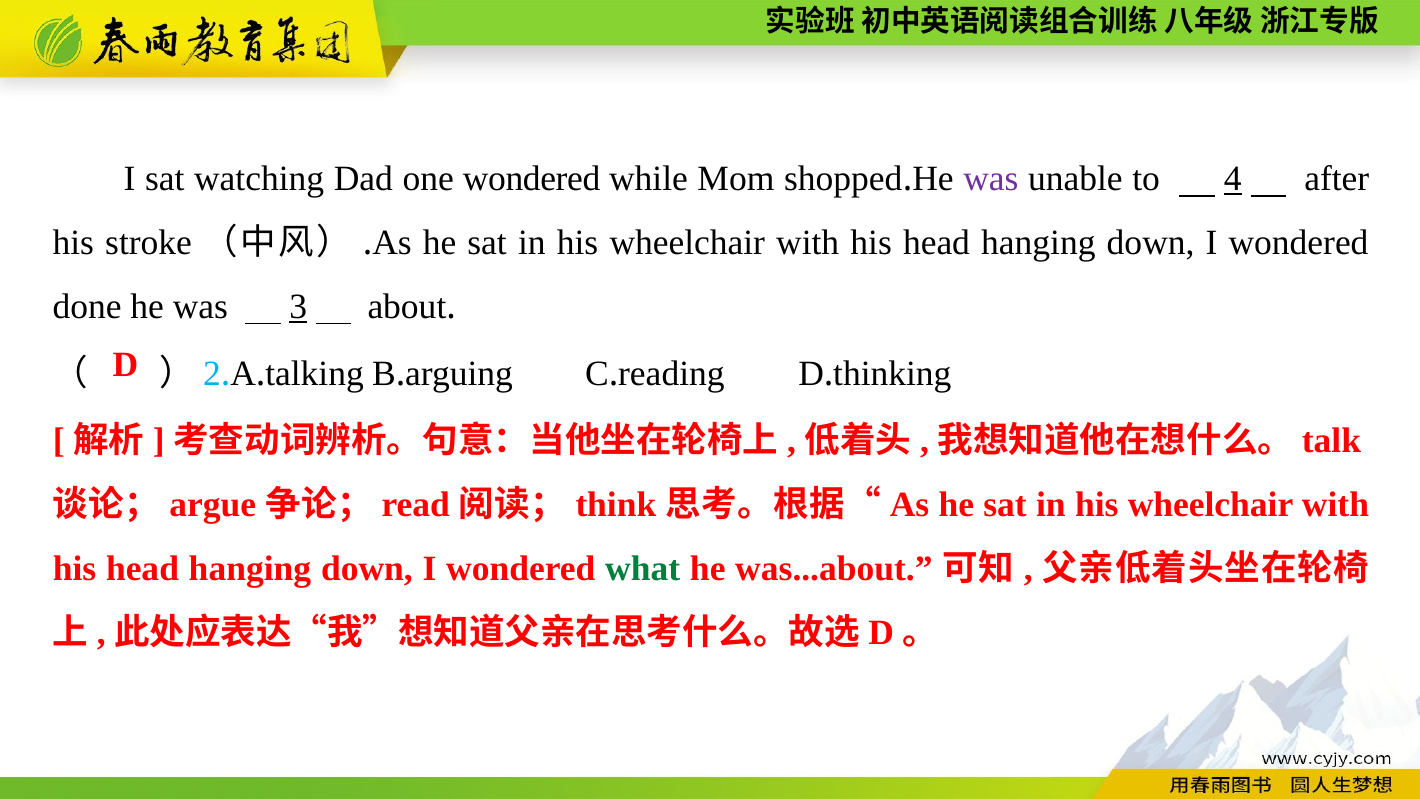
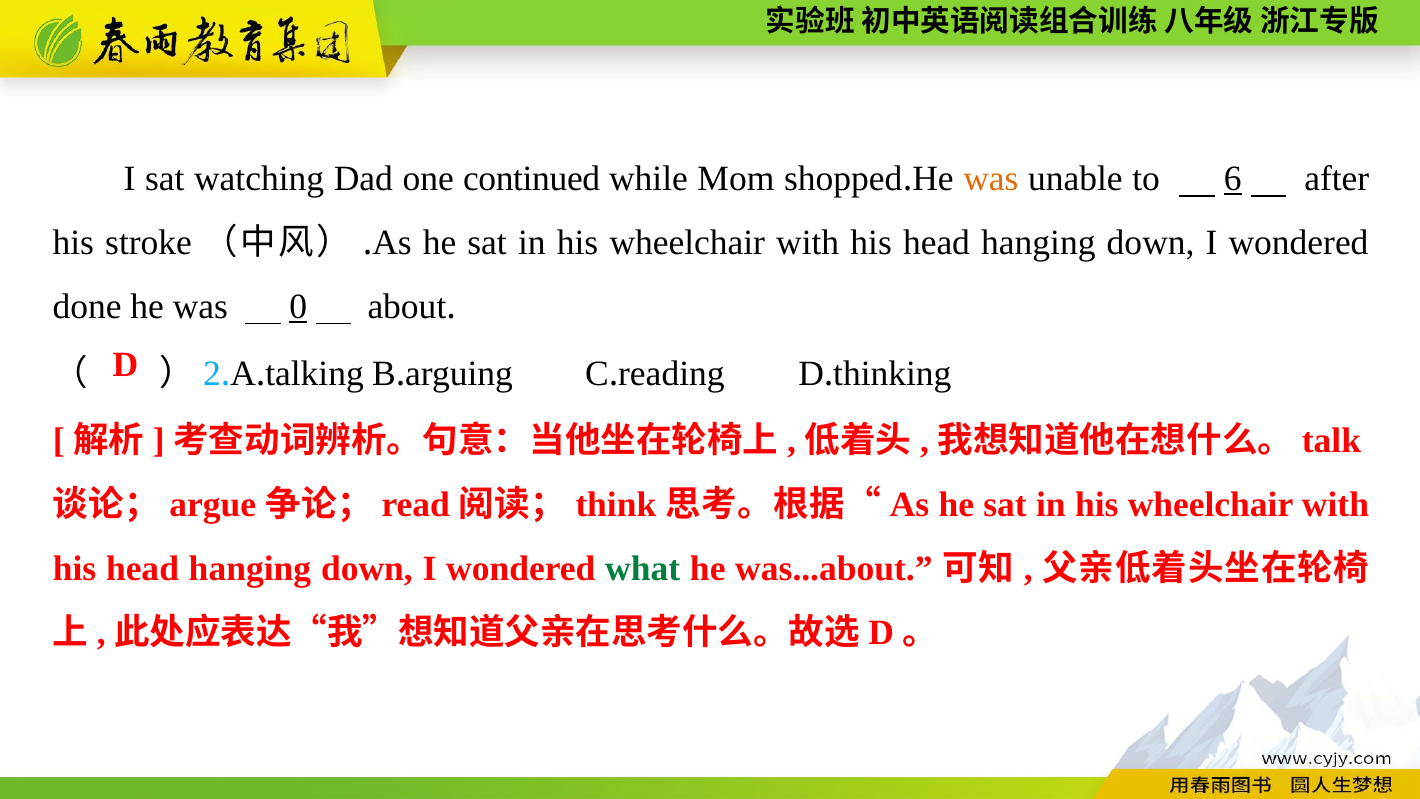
one wondered: wondered -> continued
was at (991, 179) colour: purple -> orange
4: 4 -> 6
3: 3 -> 0
